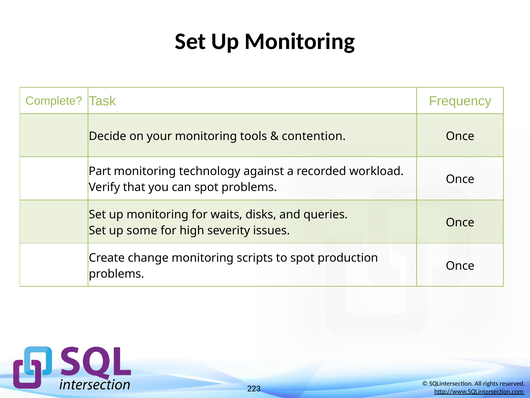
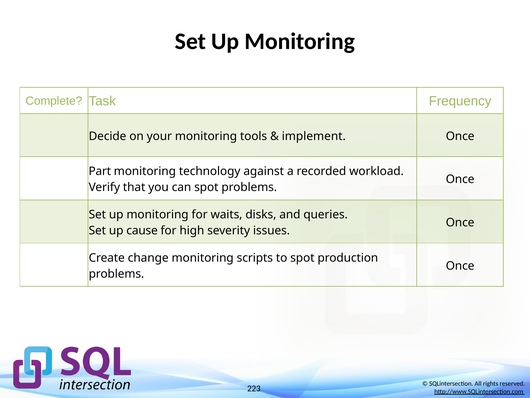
contention: contention -> implement
some: some -> cause
